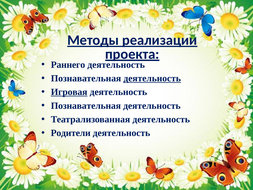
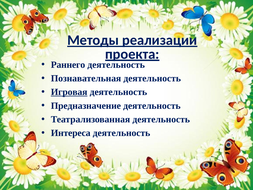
деятельность at (152, 78) underline: present -> none
Познавательная at (86, 106): Познавательная -> Предназначение
Родители: Родители -> Интереса
